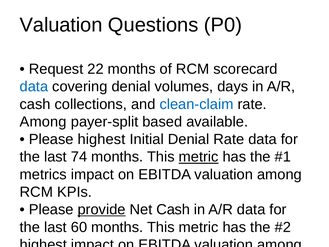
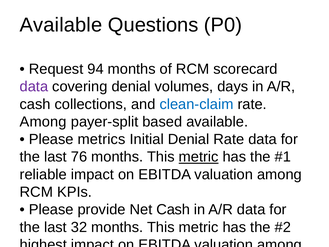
Valuation at (61, 25): Valuation -> Available
22: 22 -> 94
data at (34, 87) colour: blue -> purple
Please highest: highest -> metrics
74: 74 -> 76
metrics: metrics -> reliable
provide at (102, 209) underline: present -> none
60: 60 -> 32
